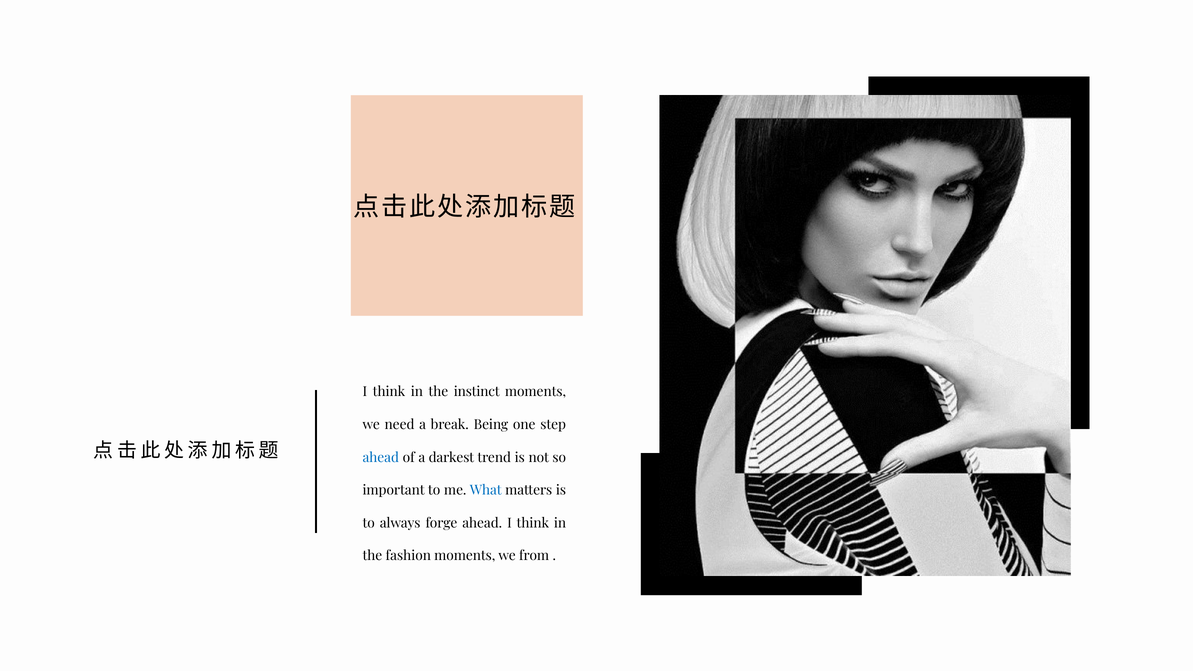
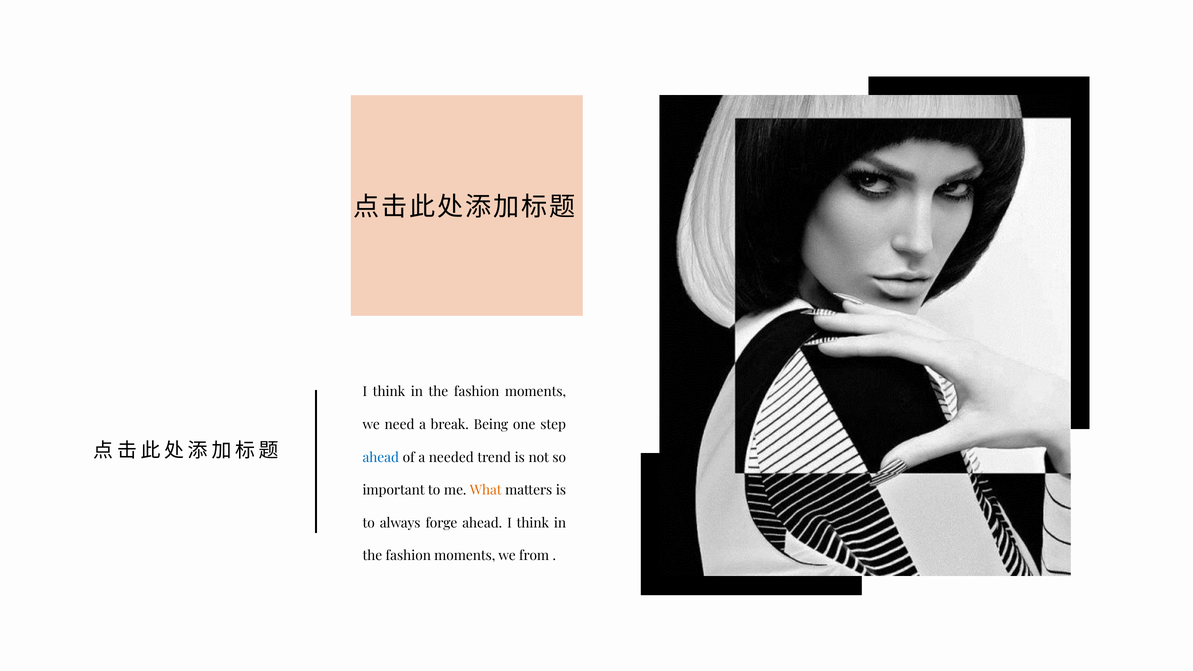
instinct at (477, 392): instinct -> fashion
darkest: darkest -> needed
What colour: blue -> orange
